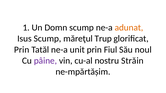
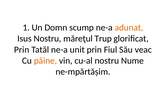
Isus Scump: Scump -> Nostru
noul: noul -> veac
pâine colour: purple -> orange
Străin: Străin -> Nume
